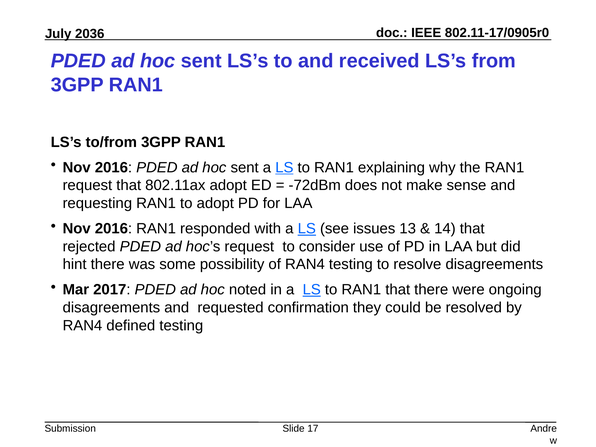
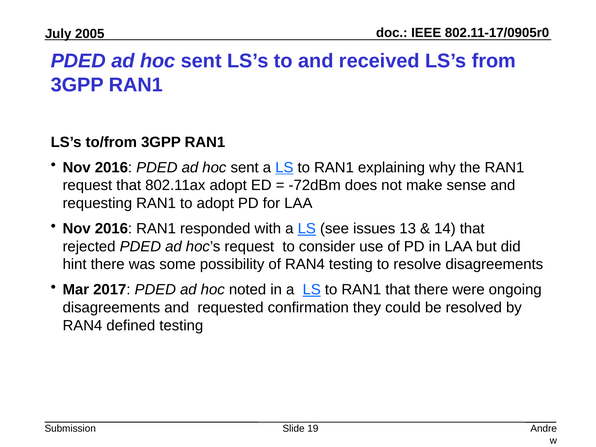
2036: 2036 -> 2005
17: 17 -> 19
